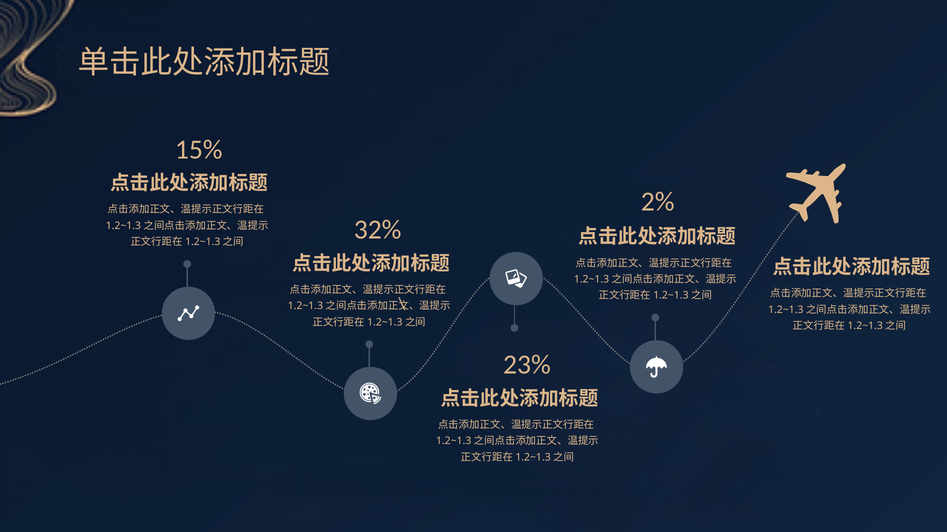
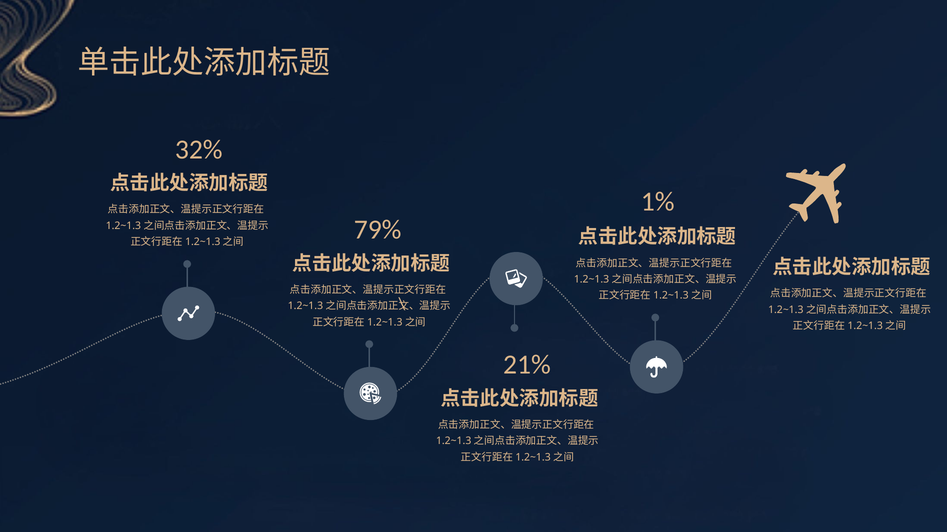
15%: 15% -> 32%
2%: 2% -> 1%
32%: 32% -> 79%
23%: 23% -> 21%
